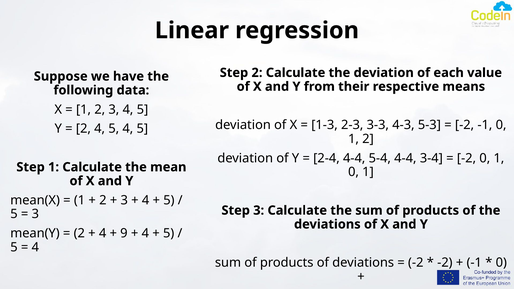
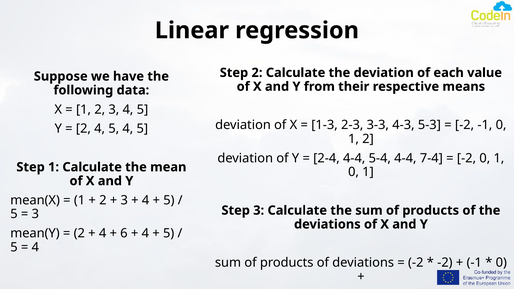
3-4: 3-4 -> 7-4
9 at (124, 233): 9 -> 6
